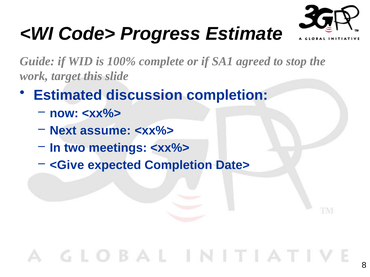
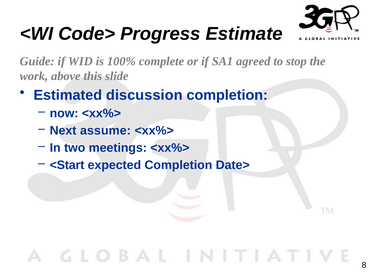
target: target -> above
<Give: <Give -> <Start
